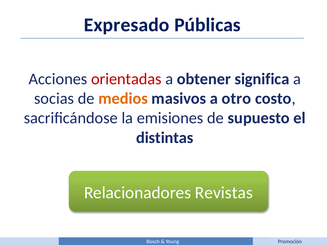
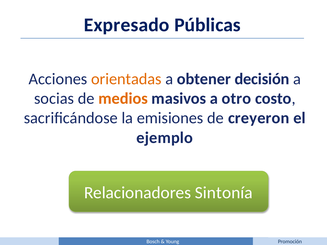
orientadas colour: red -> orange
significa: significa -> decisión
supuesto: supuesto -> creyeron
distintas: distintas -> ejemplo
Revistas: Revistas -> Sintonía
